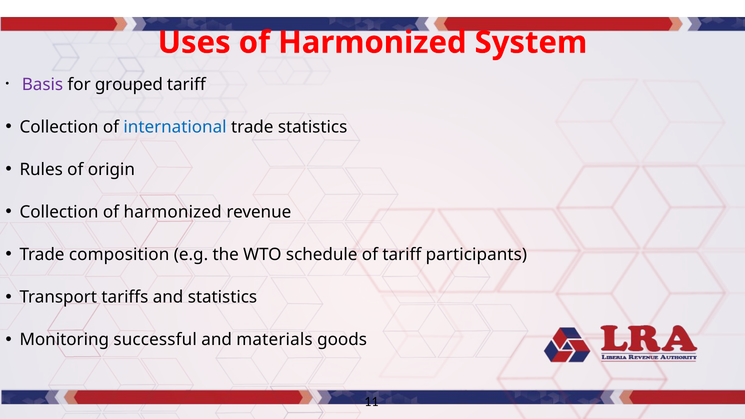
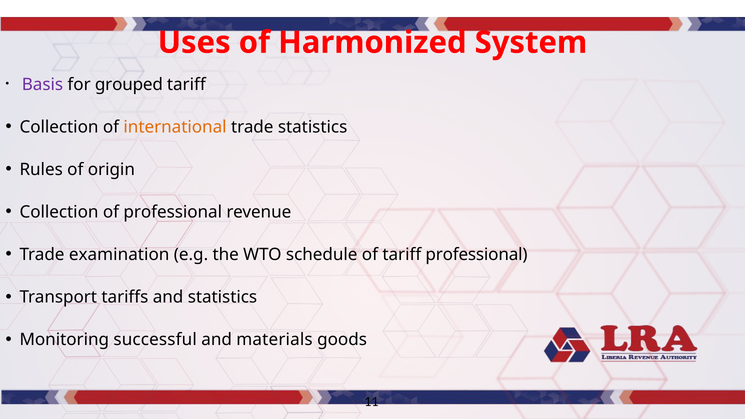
international colour: blue -> orange
Collection of harmonized: harmonized -> professional
composition: composition -> examination
tariff participants: participants -> professional
